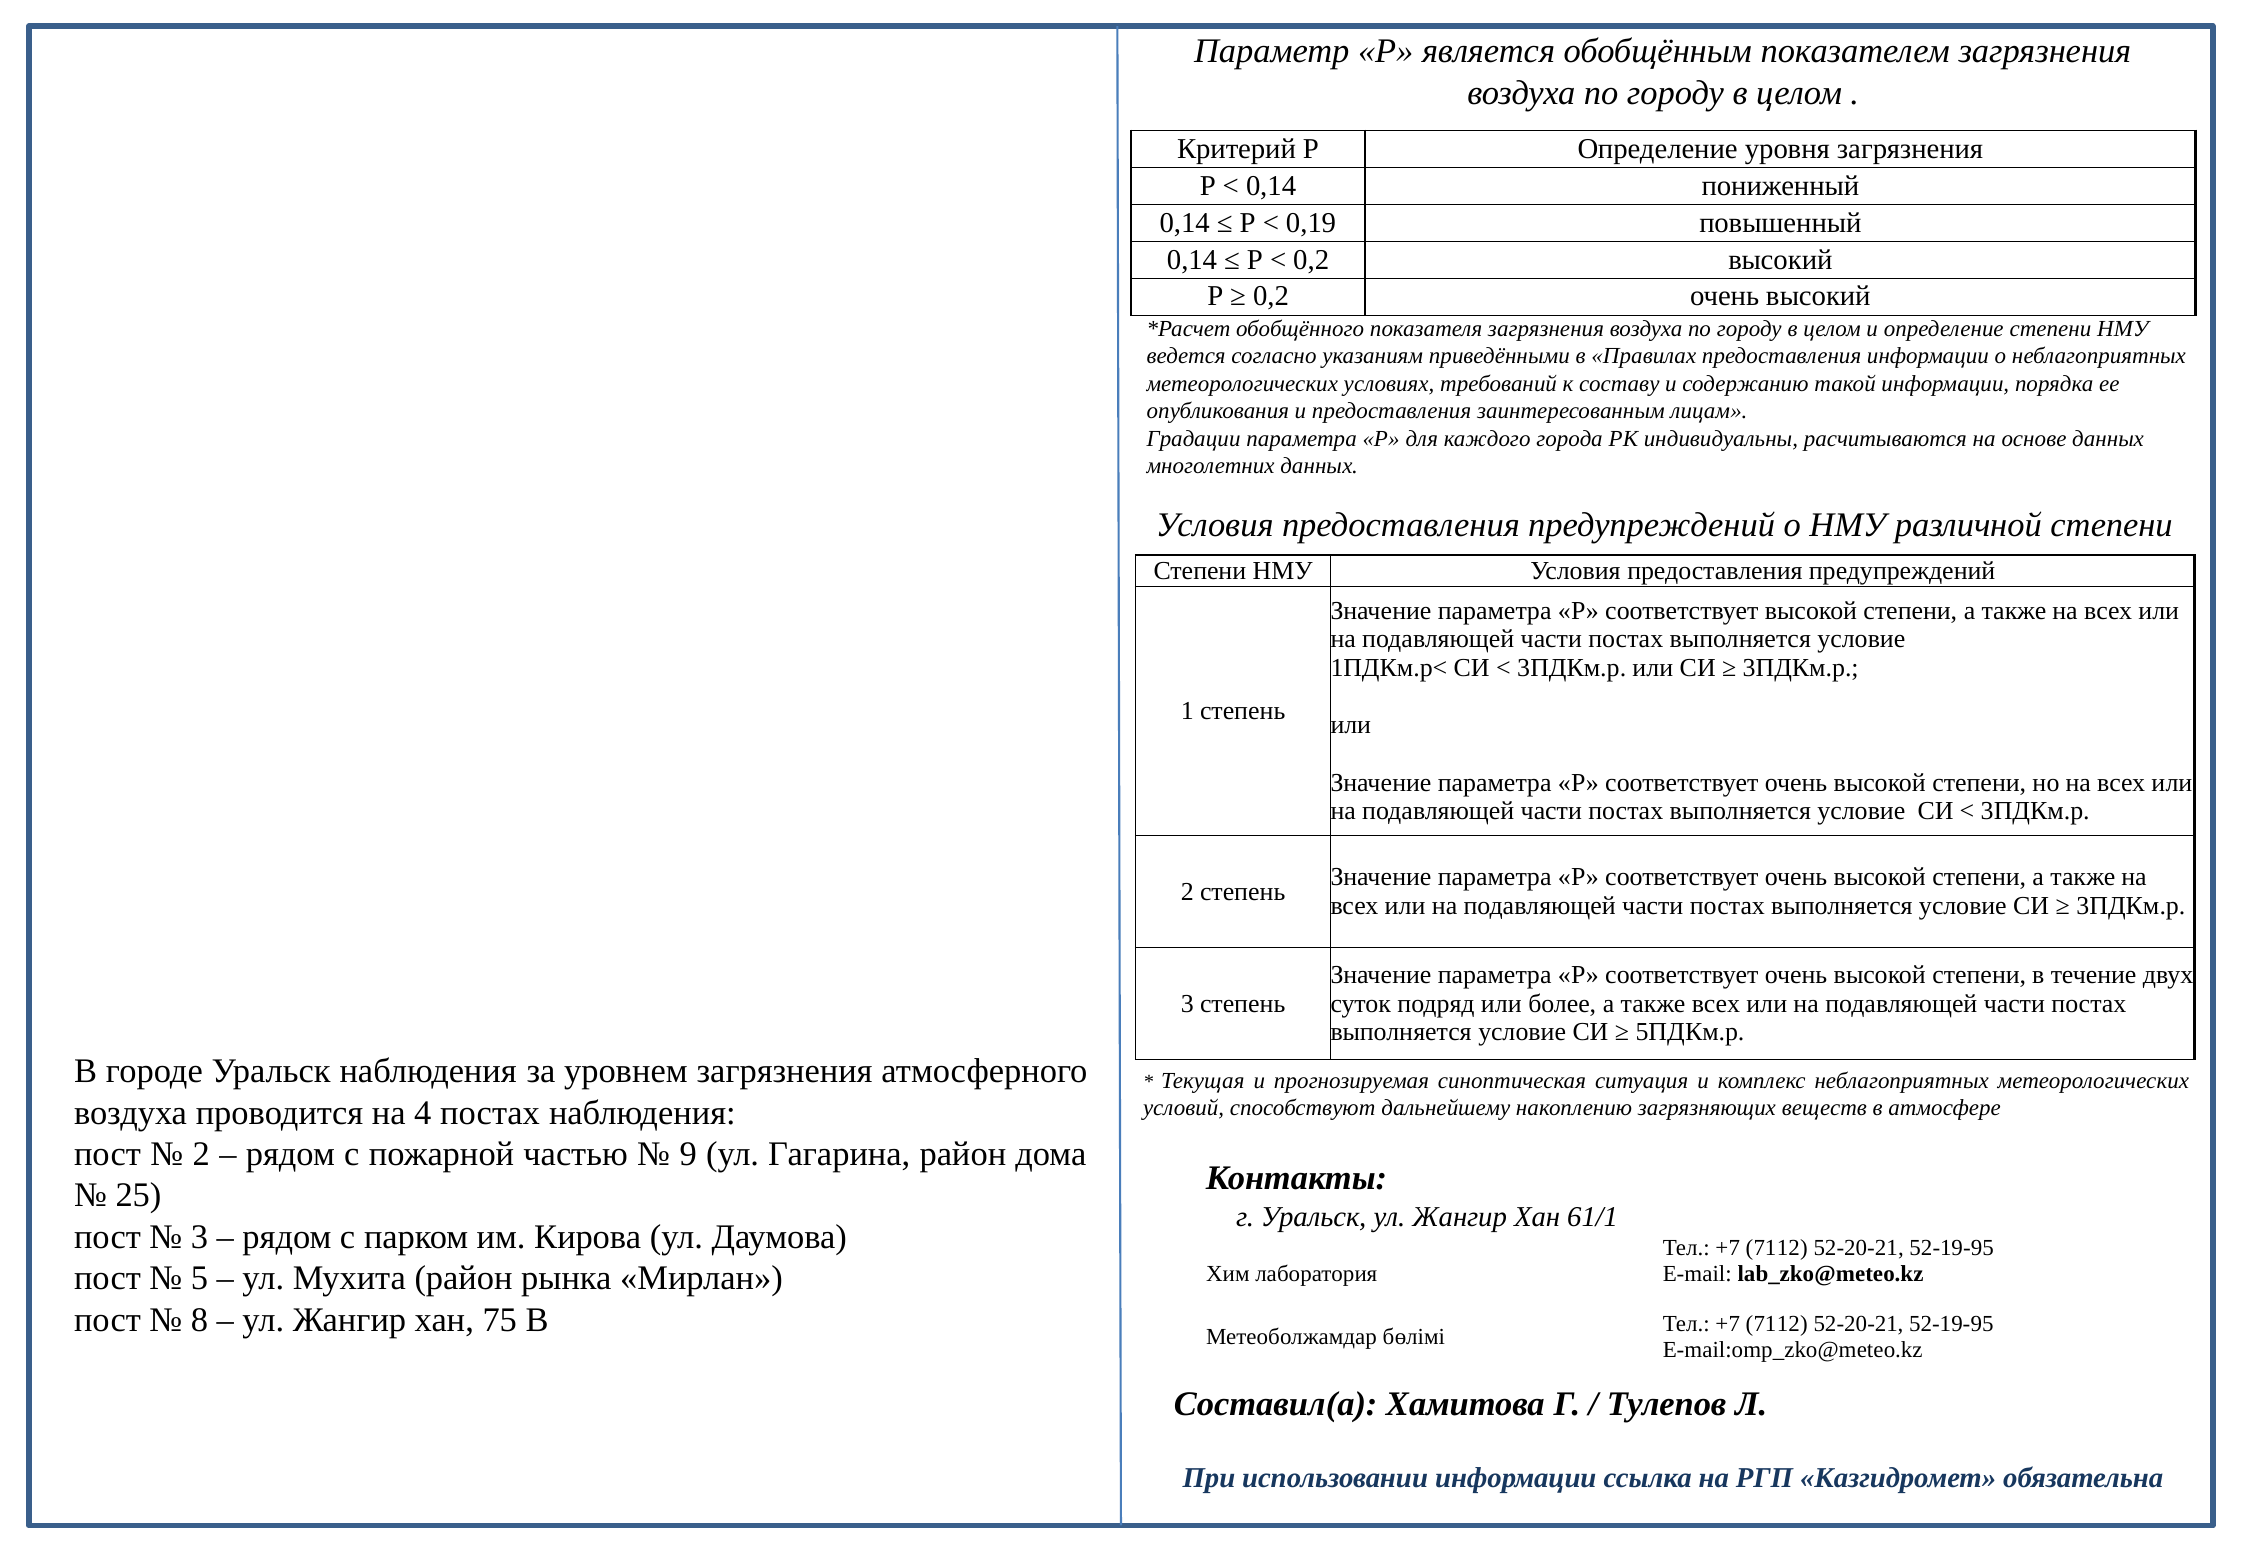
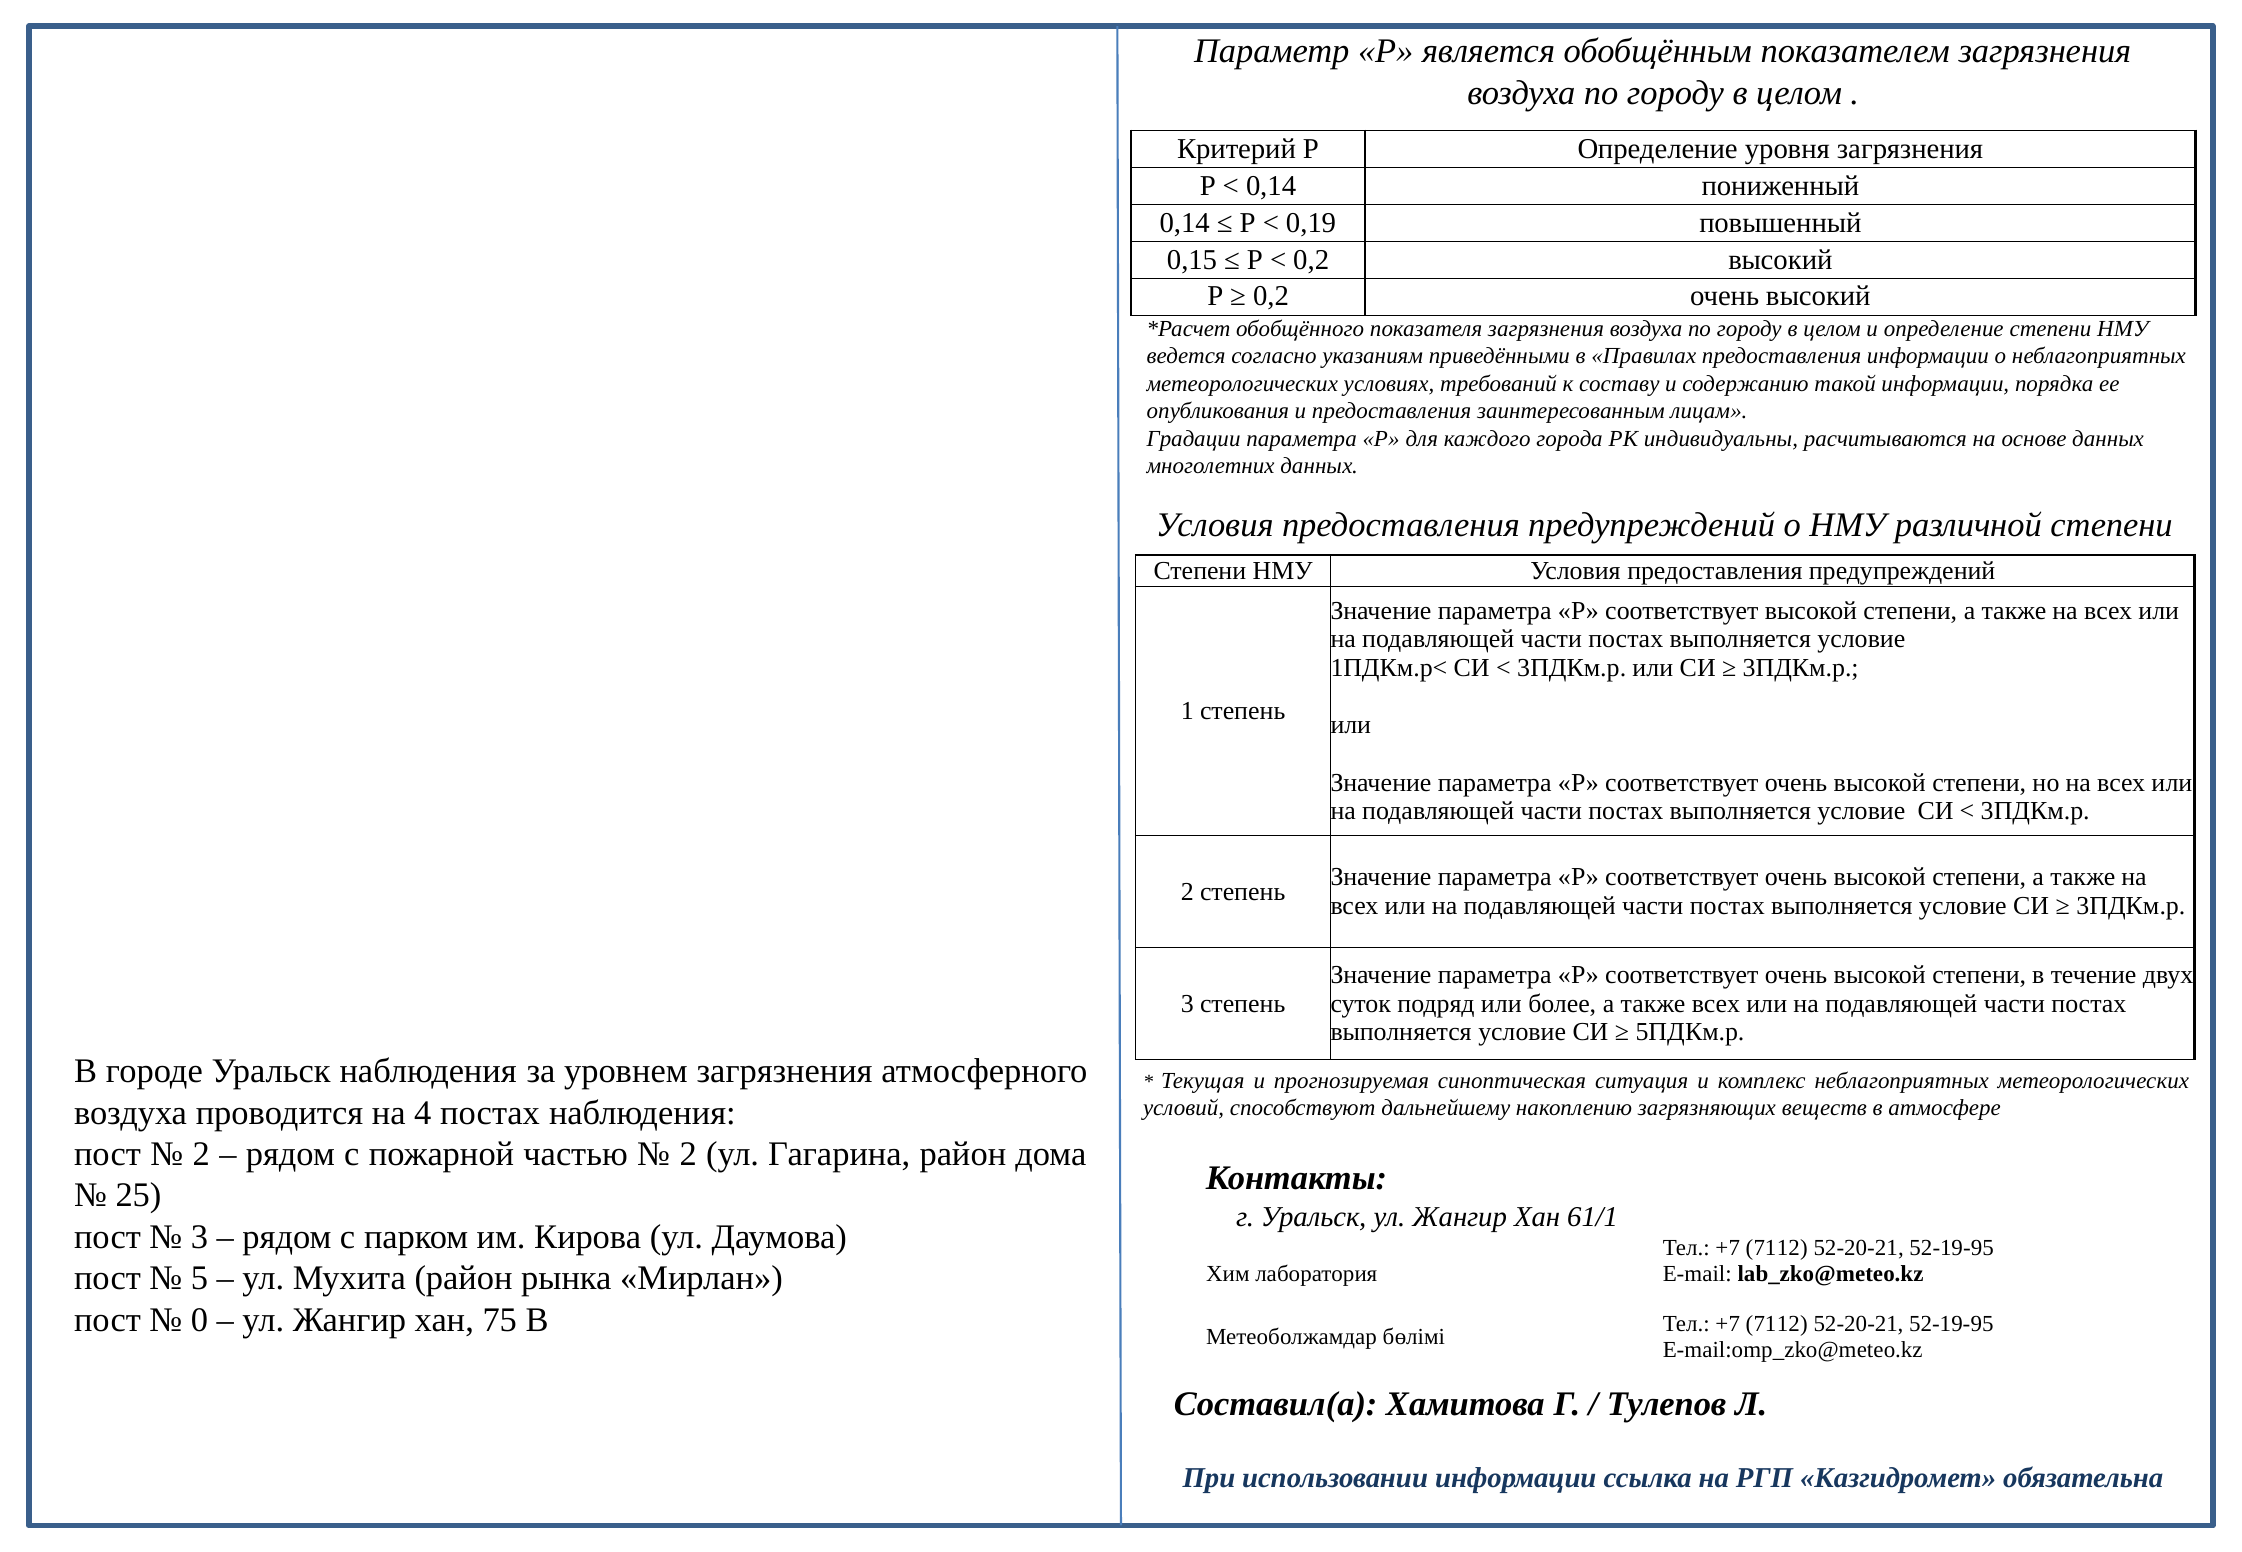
0,14 at (1192, 260): 0,14 -> 0,15
9 at (688, 1154): 9 -> 2
8: 8 -> 0
